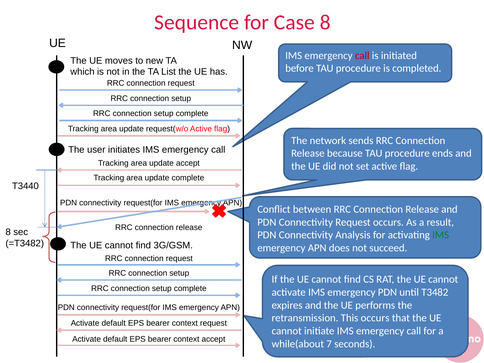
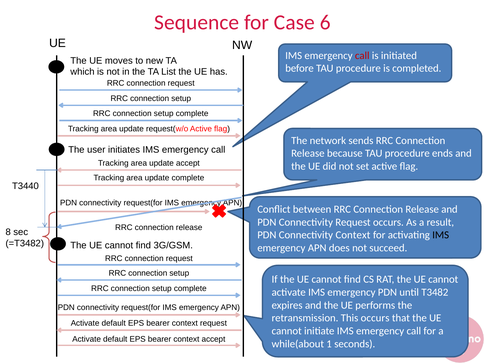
Case 8: 8 -> 6
Connectivity Analysis: Analysis -> Context
IMS at (441, 235) colour: green -> black
7: 7 -> 1
